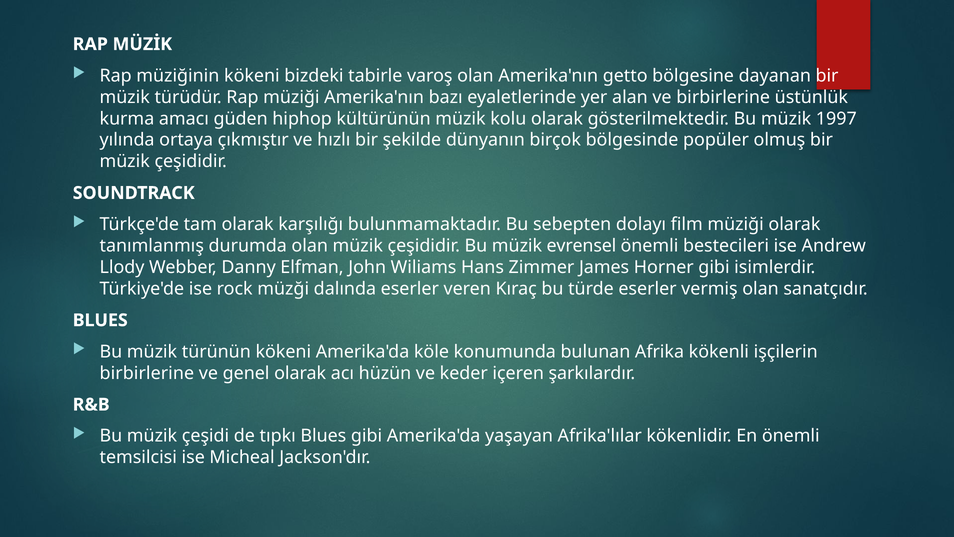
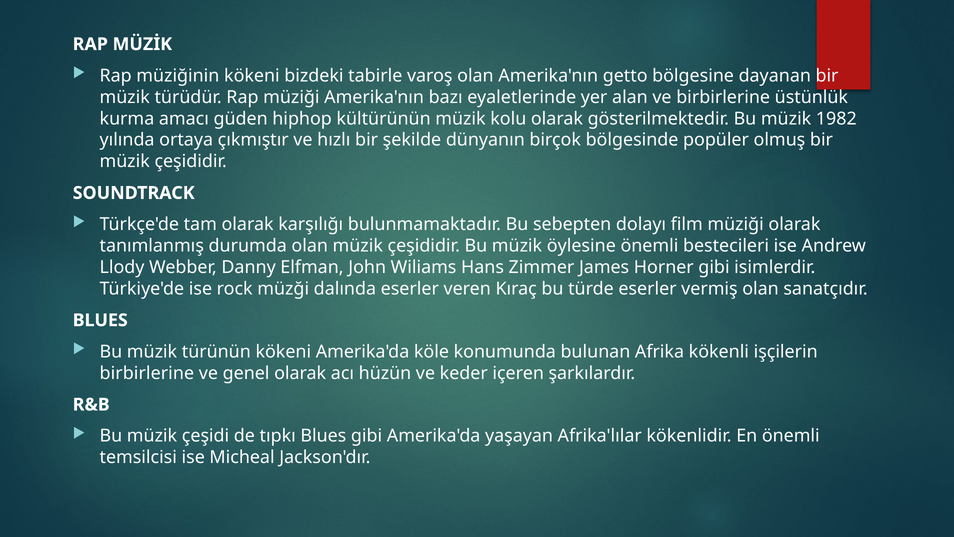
1997: 1997 -> 1982
evrensel: evrensel -> öylesine
